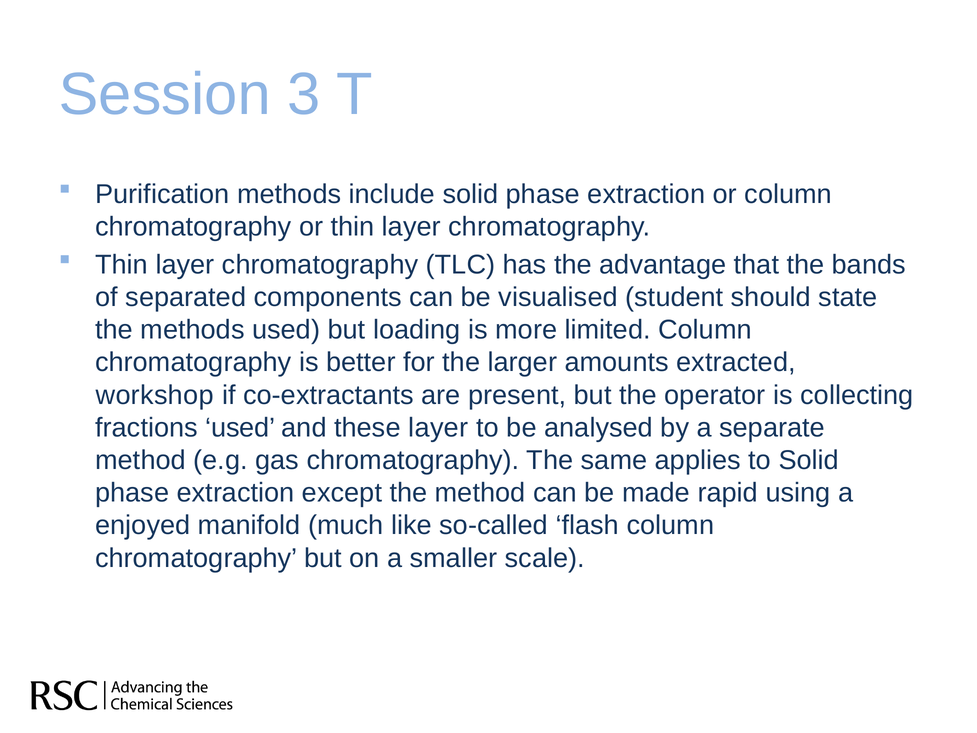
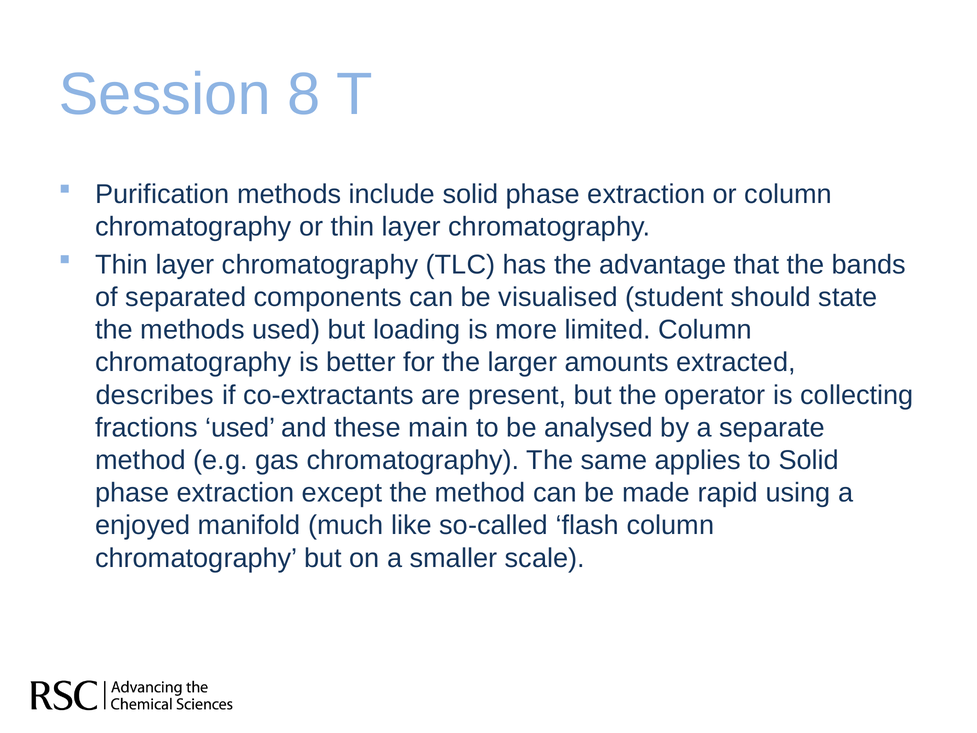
3: 3 -> 8
workshop: workshop -> describes
these layer: layer -> main
